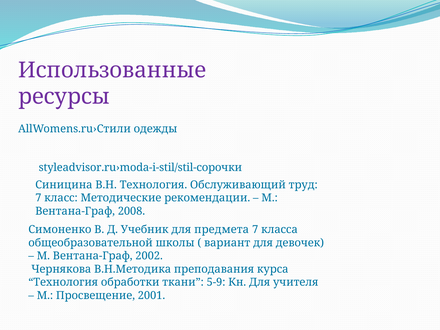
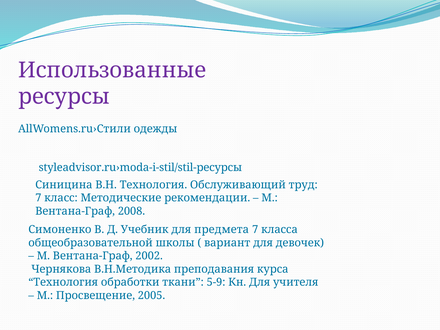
styleadvisor.ru›moda-i-stil/stil-сорочки: styleadvisor.ru›moda-i-stil/stil-сорочки -> styleadvisor.ru›moda-i-stil/stil-ресурсы
2001: 2001 -> 2005
